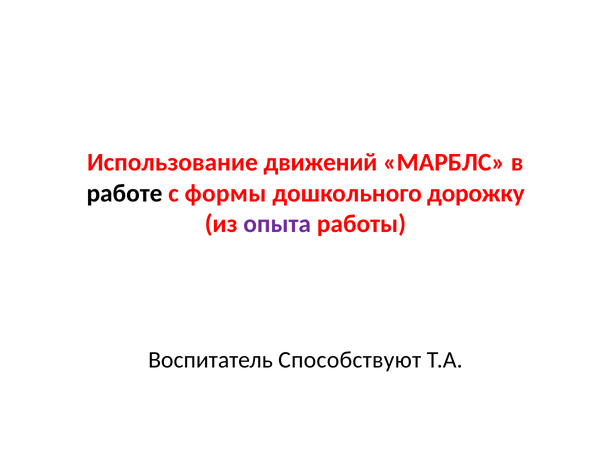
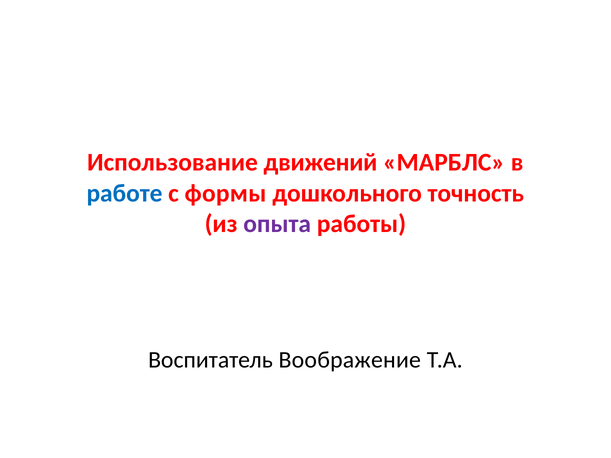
работе colour: black -> blue
дорожку: дорожку -> точность
Способствуют: Способствуют -> Воображение
